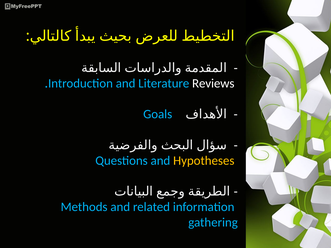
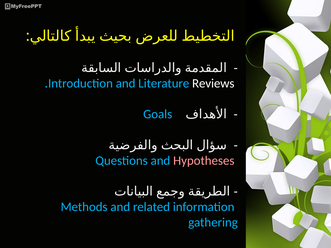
Hypotheses colour: yellow -> pink
